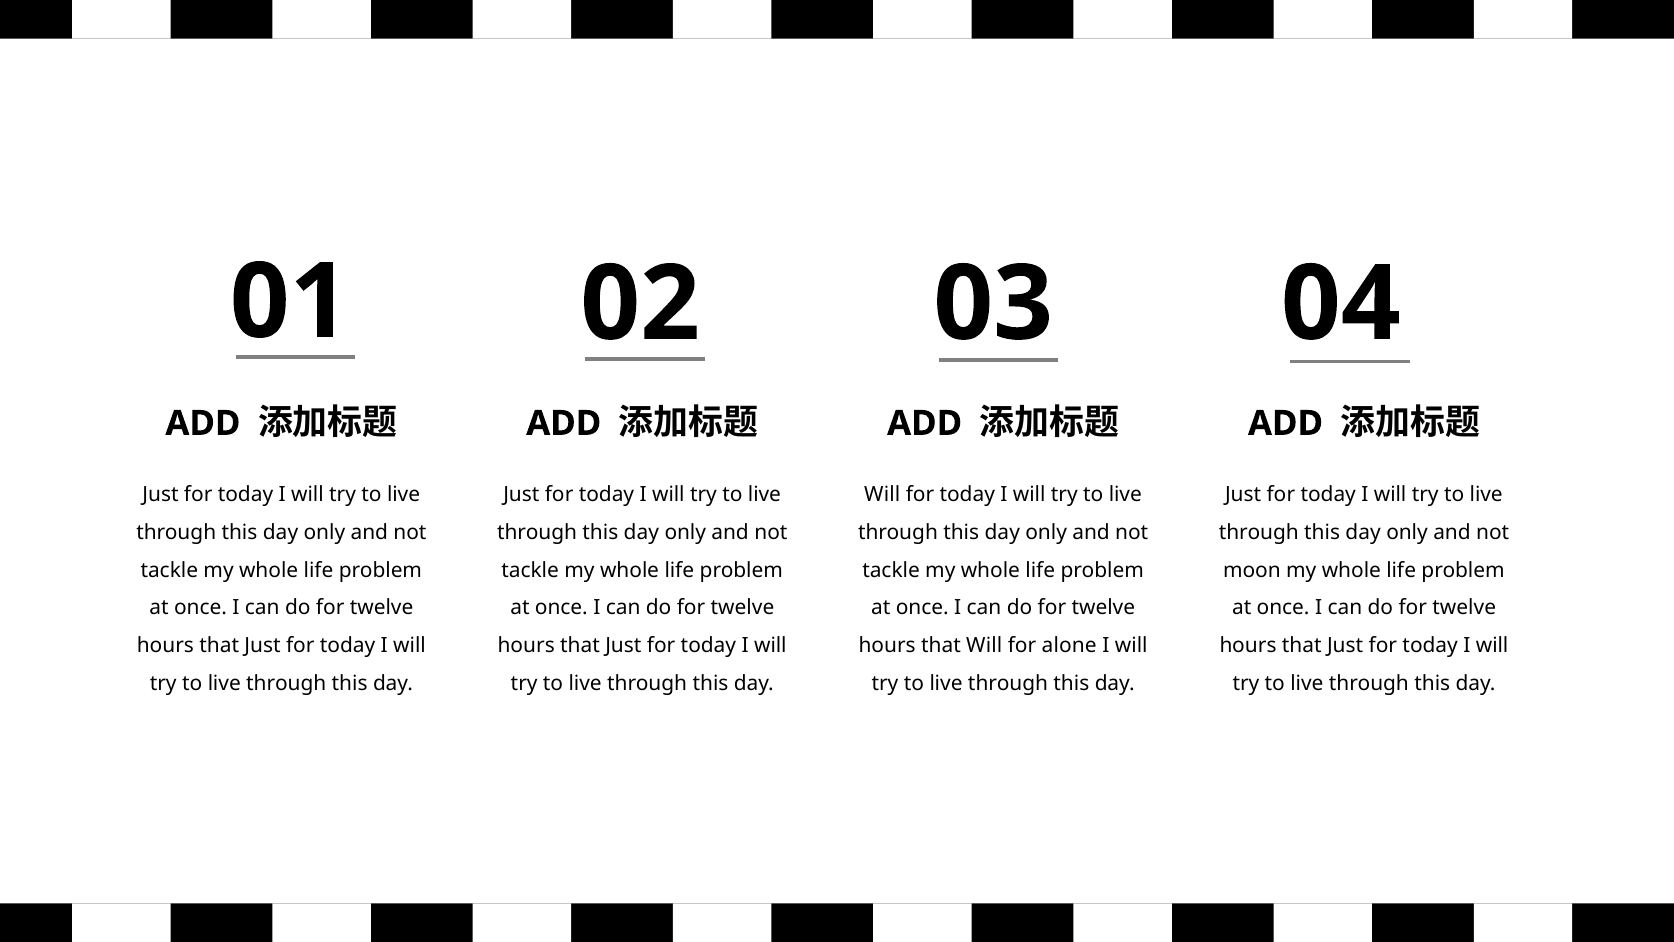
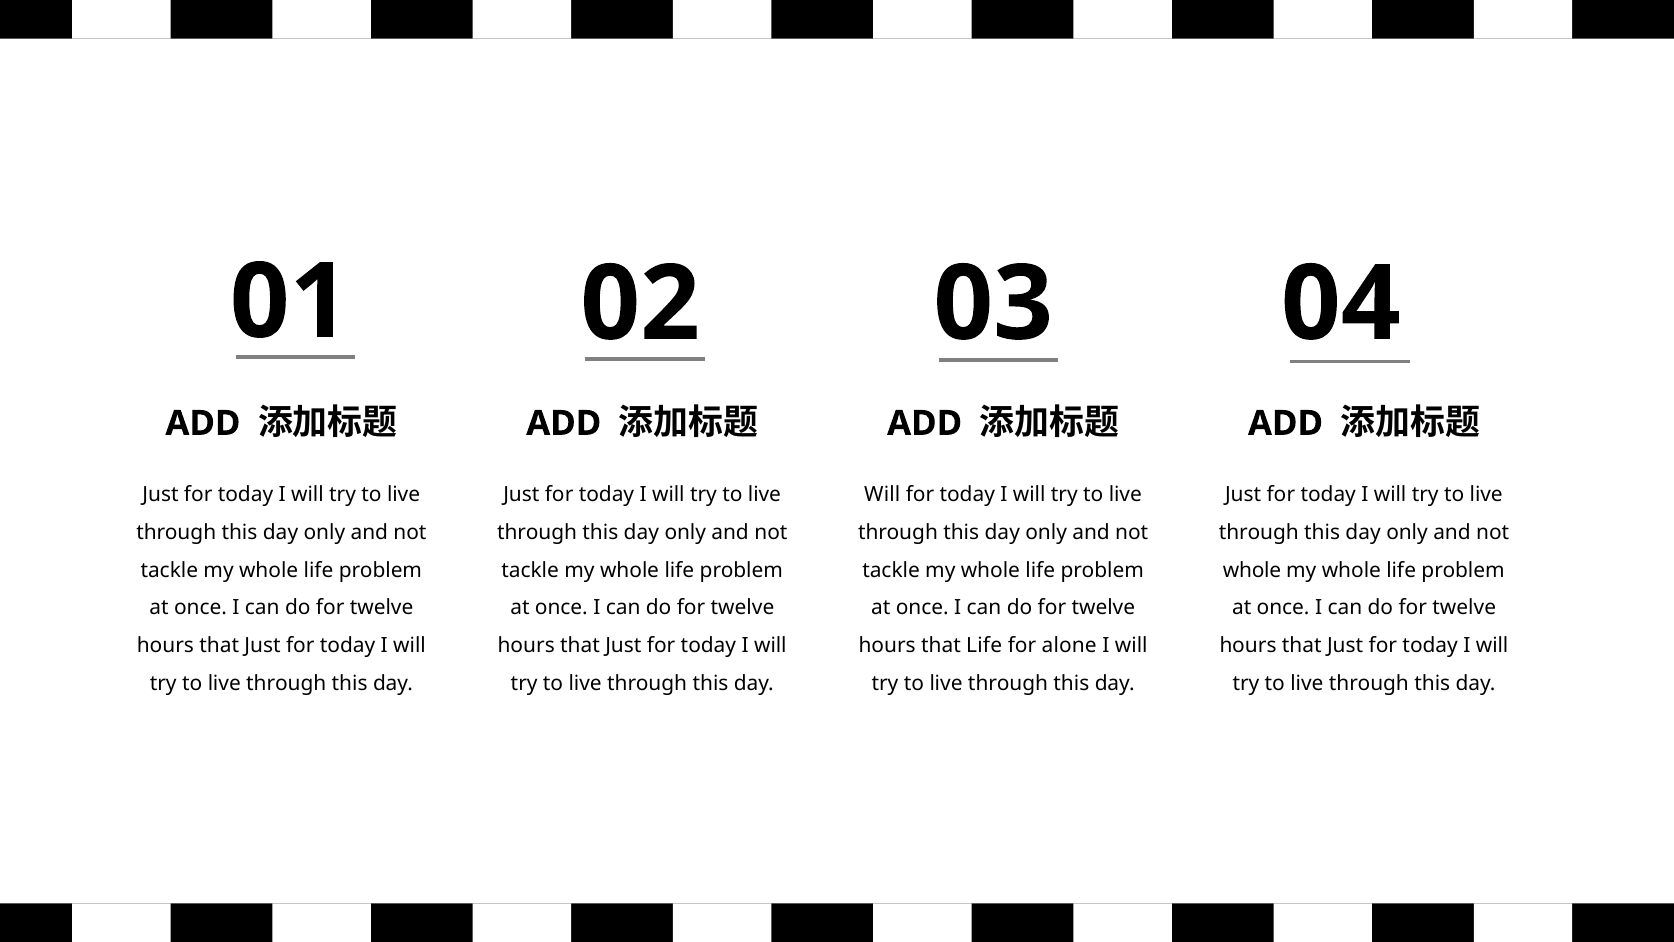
moon at (1252, 570): moon -> whole
that Will: Will -> Life
